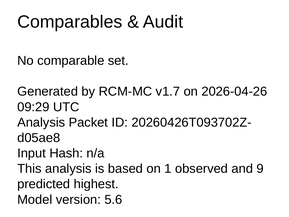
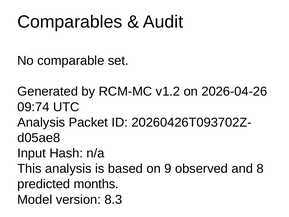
v1.7: v1.7 -> v1.2
09:29: 09:29 -> 09:74
1: 1 -> 9
9: 9 -> 8
highest: highest -> months
5.6: 5.6 -> 8.3
